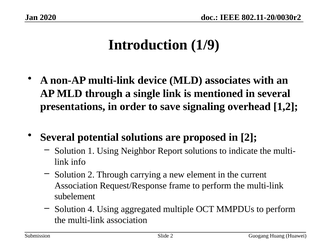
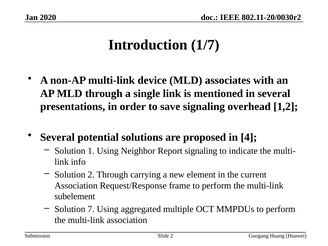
1/9: 1/9 -> 1/7
in 2: 2 -> 4
Report solutions: solutions -> signaling
4: 4 -> 7
